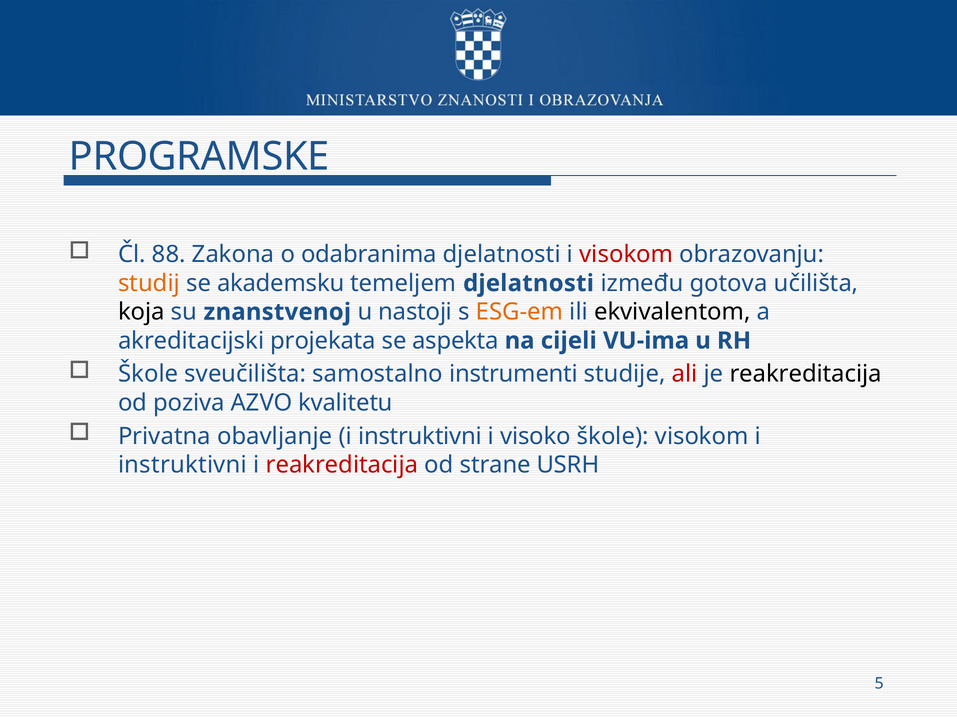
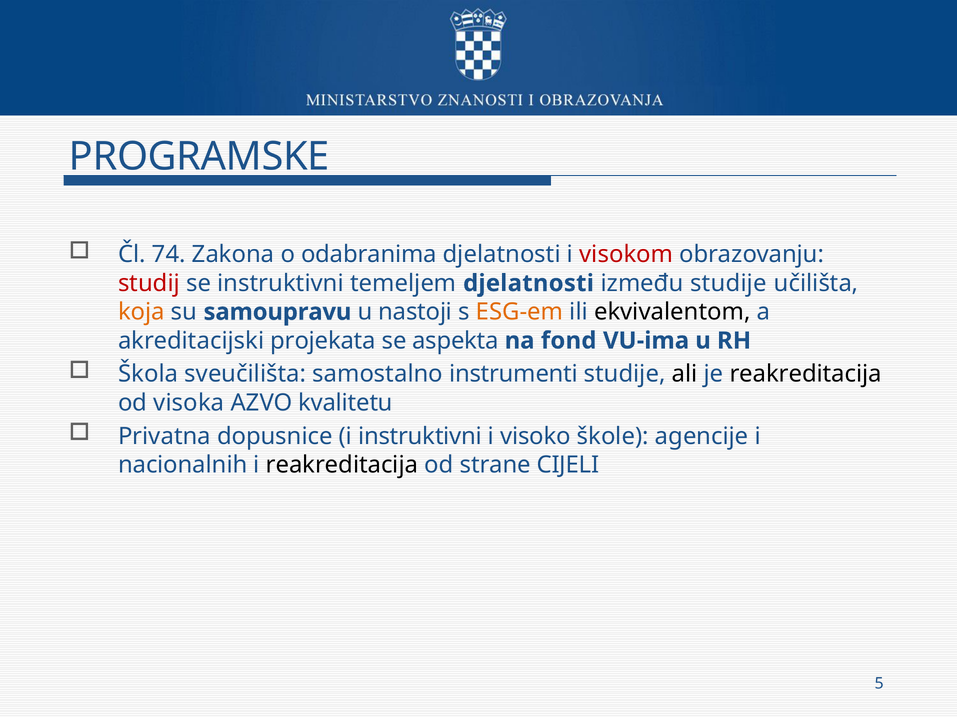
88: 88 -> 74
studij colour: orange -> red
se akademsku: akademsku -> instruktivni
između gotova: gotova -> studije
koja colour: black -> orange
znanstvenoj: znanstvenoj -> samoupravu
cijeli: cijeli -> fond
Škole at (148, 374): Škole -> Škola
ali colour: red -> black
poziva: poziva -> visoka
obavljanje: obavljanje -> dopusnice
škole visokom: visokom -> agencije
instruktivni at (183, 465): instruktivni -> nacionalnih
reakreditacija at (342, 465) colour: red -> black
USRH: USRH -> CIJELI
